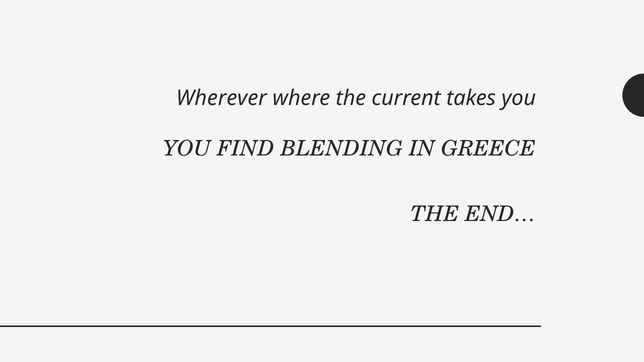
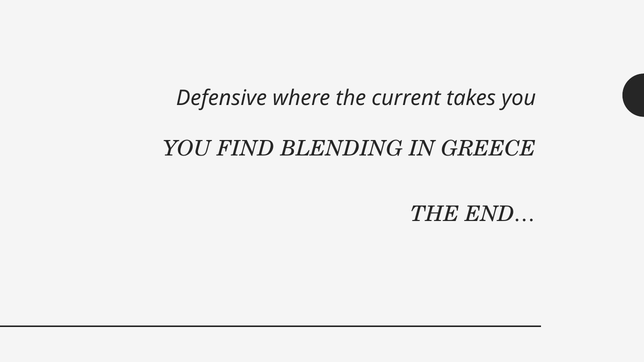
Wherever: Wherever -> Defensive
